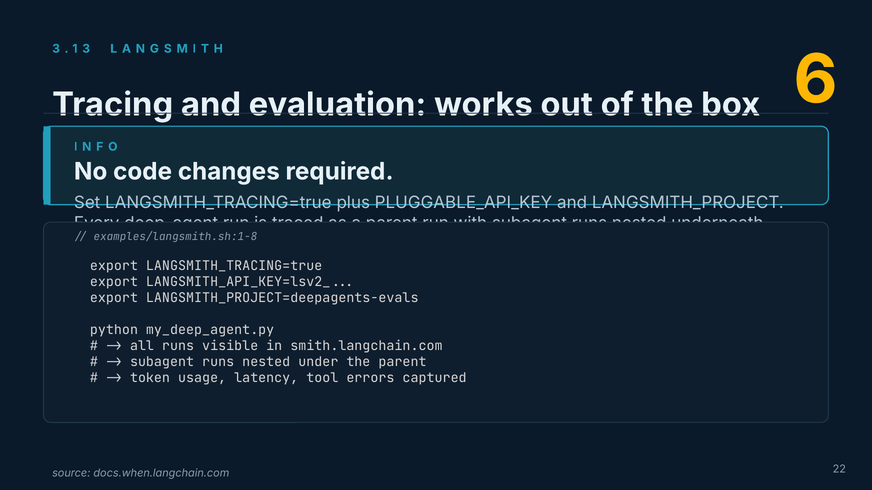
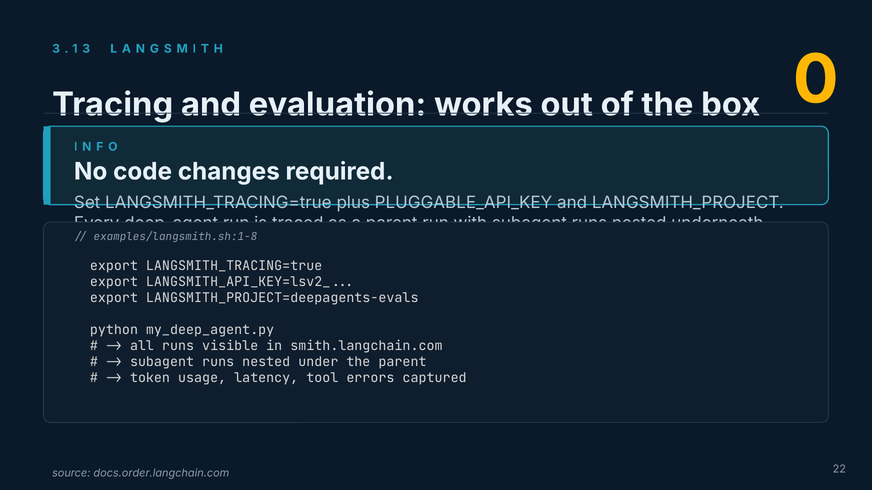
6: 6 -> 0
docs.when.langchain.com: docs.when.langchain.com -> docs.order.langchain.com
